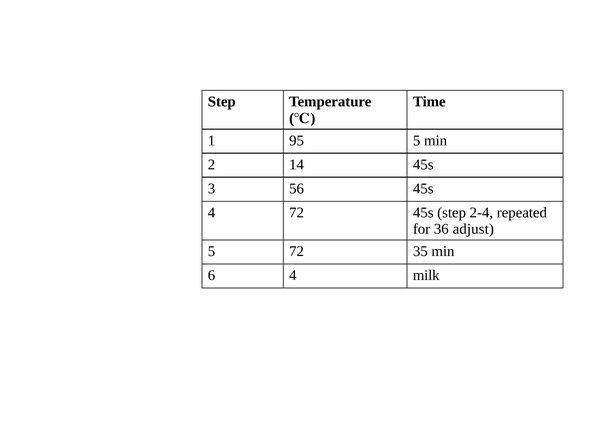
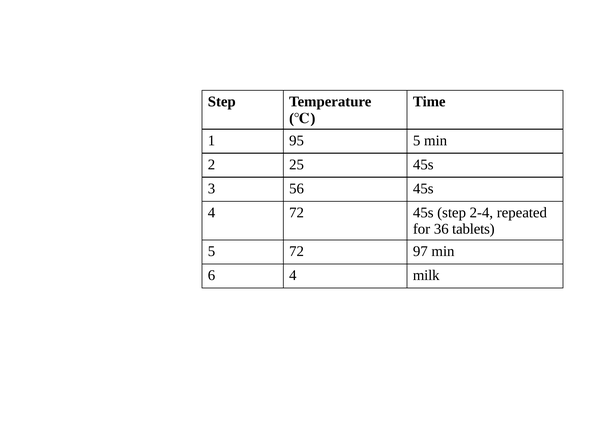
14: 14 -> 25
adjust: adjust -> tablets
35: 35 -> 97
